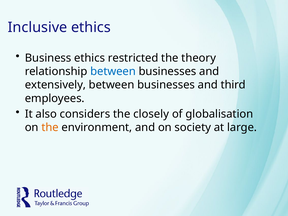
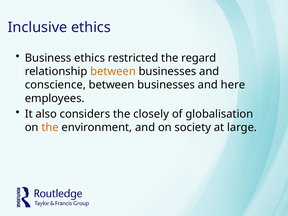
theory: theory -> regard
between at (113, 71) colour: blue -> orange
extensively: extensively -> conscience
third: third -> here
